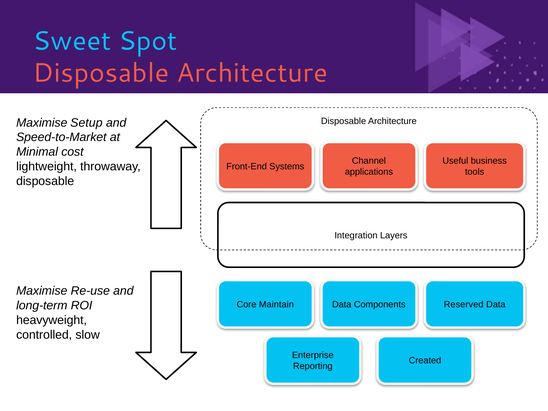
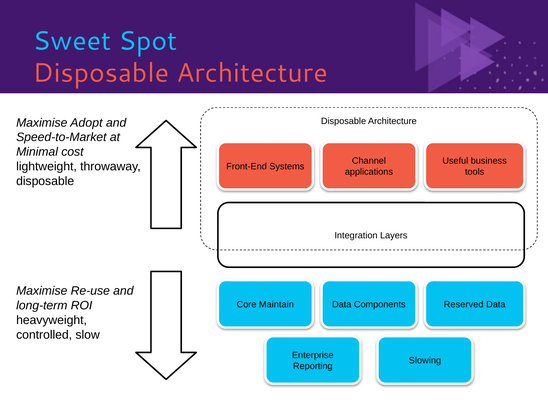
Setup: Setup -> Adopt
Created: Created -> Slowing
